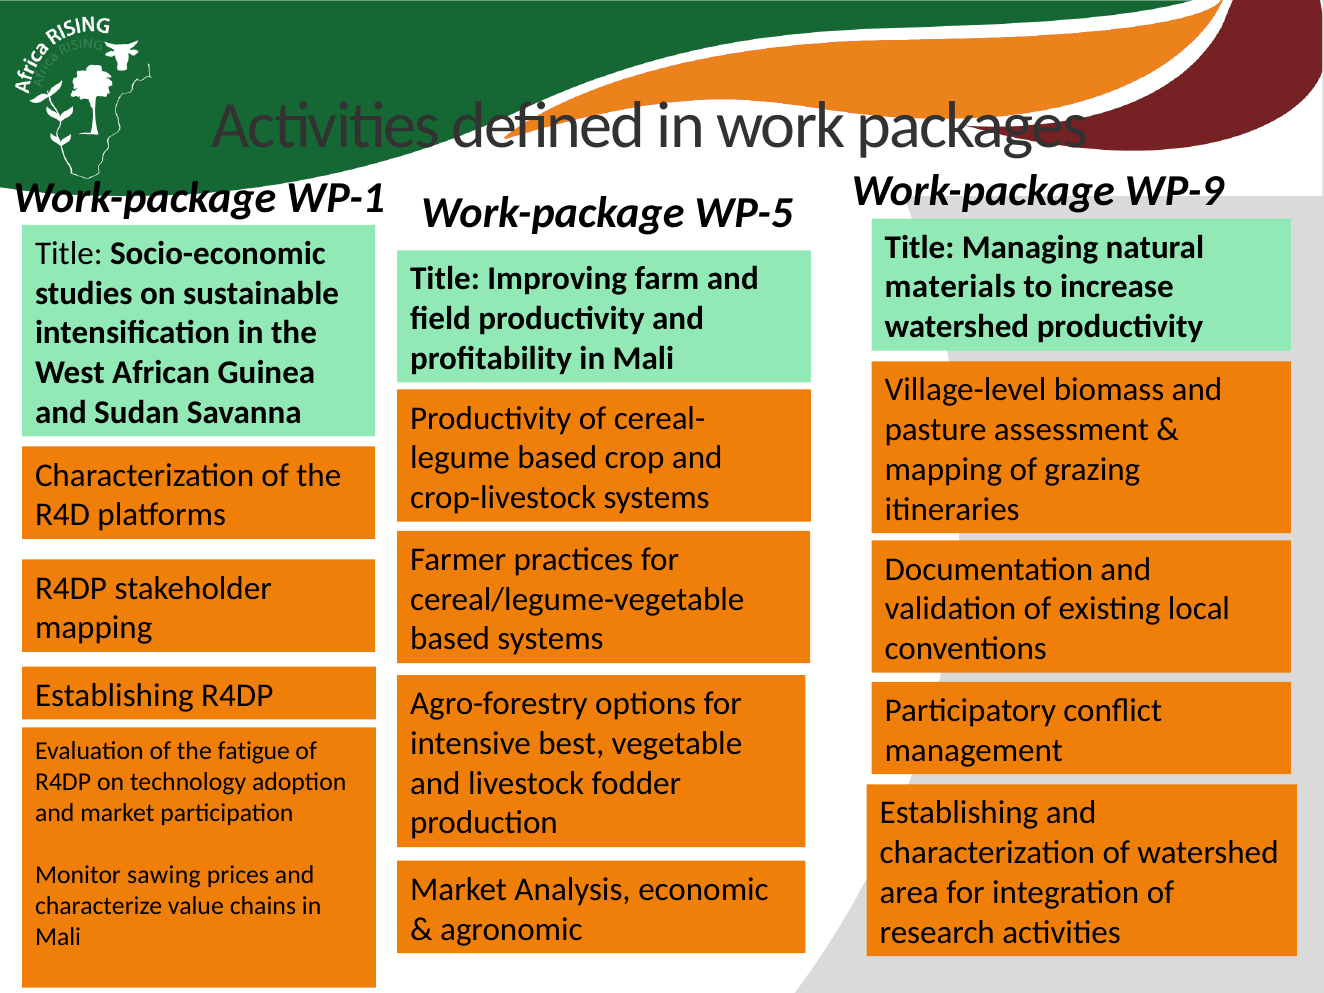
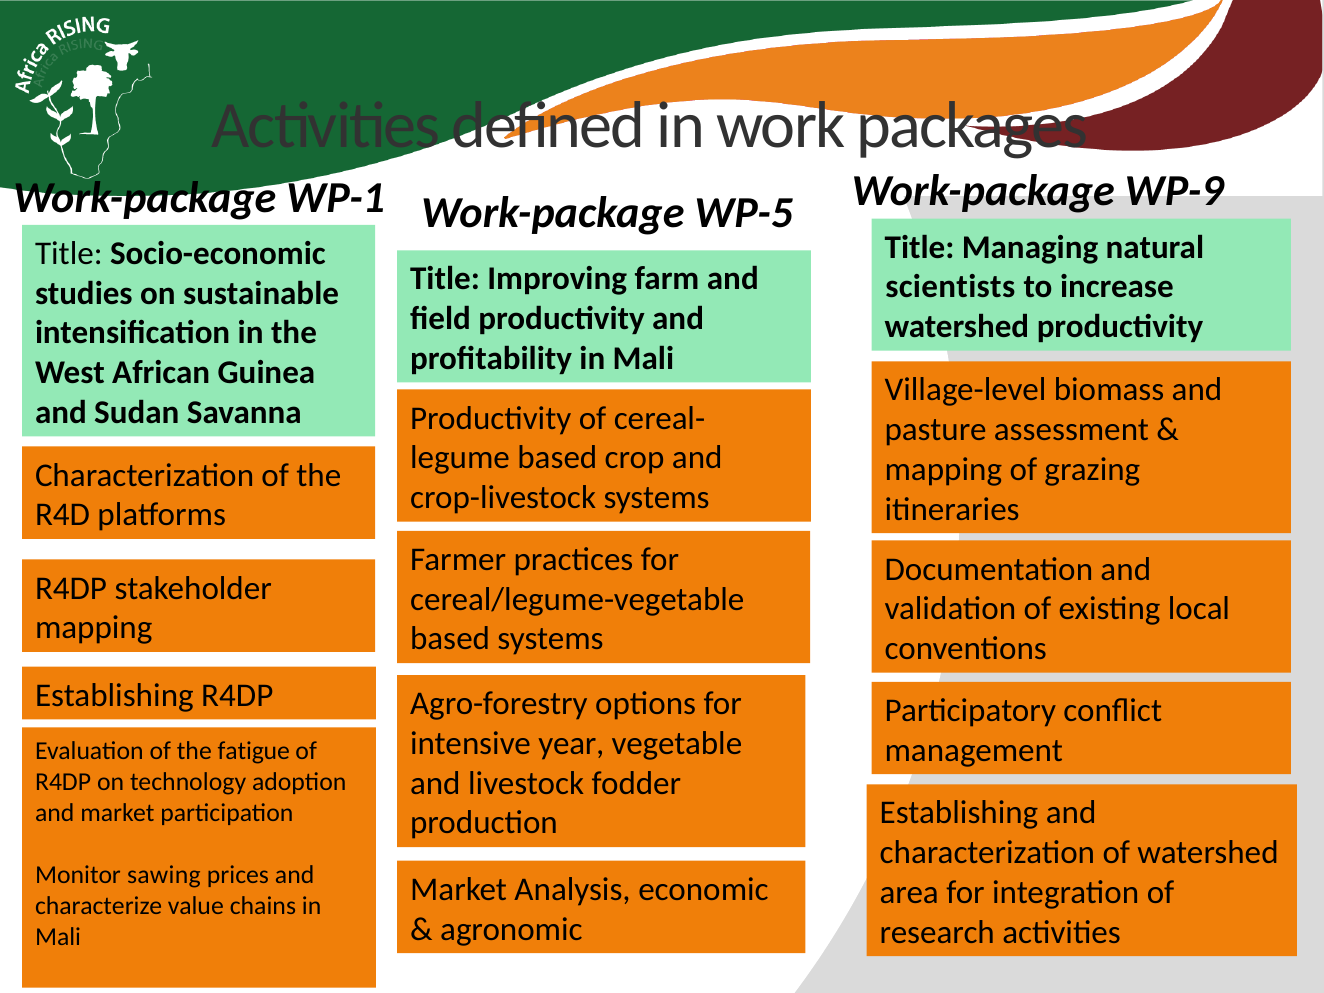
materials: materials -> scientists
best: best -> year
